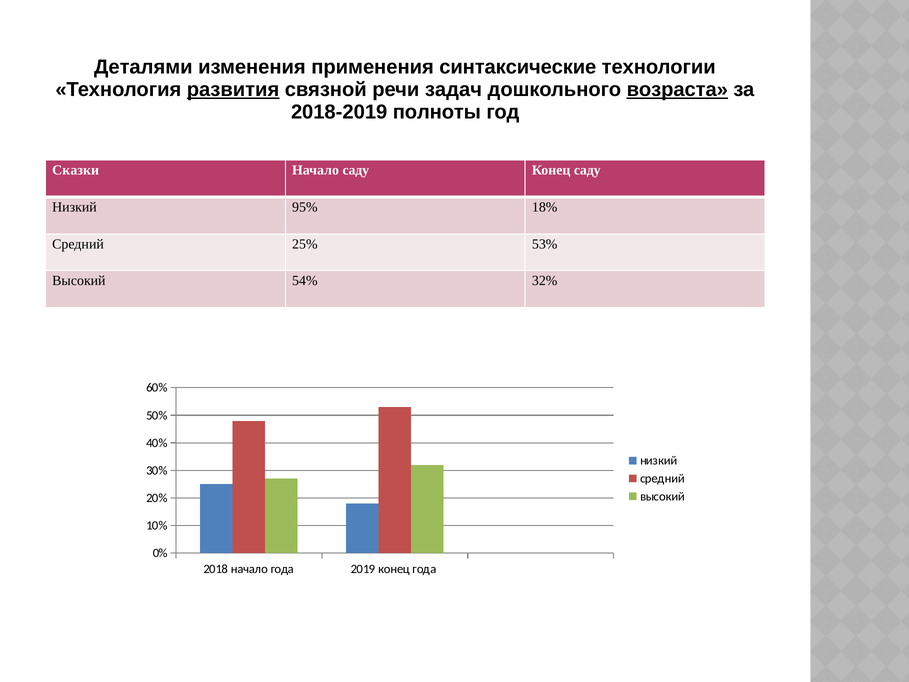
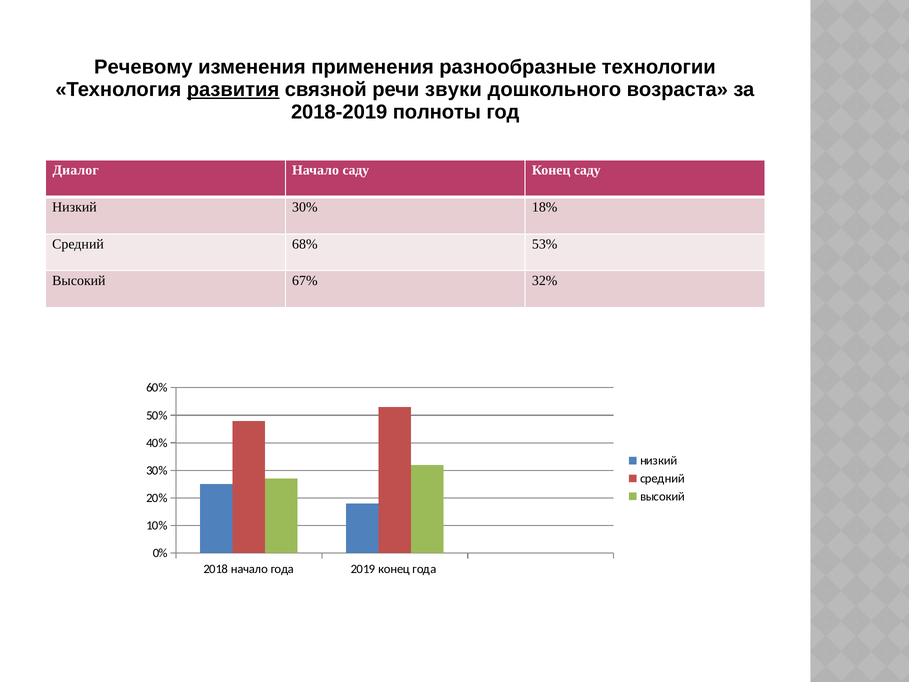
Деталями: Деталями -> Речевому
синтаксические: синтаксические -> разнообразные
задач: задач -> звуки
возраста underline: present -> none
Сказки: Сказки -> Диалог
Низкий 95%: 95% -> 30%
25%: 25% -> 68%
54%: 54% -> 67%
